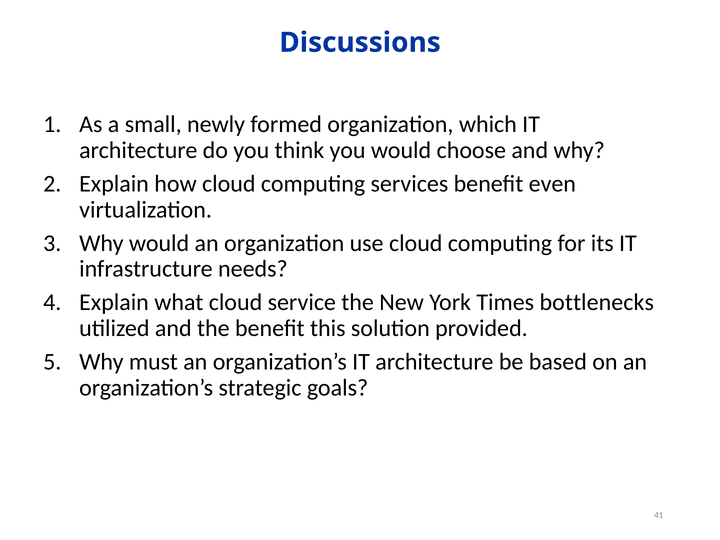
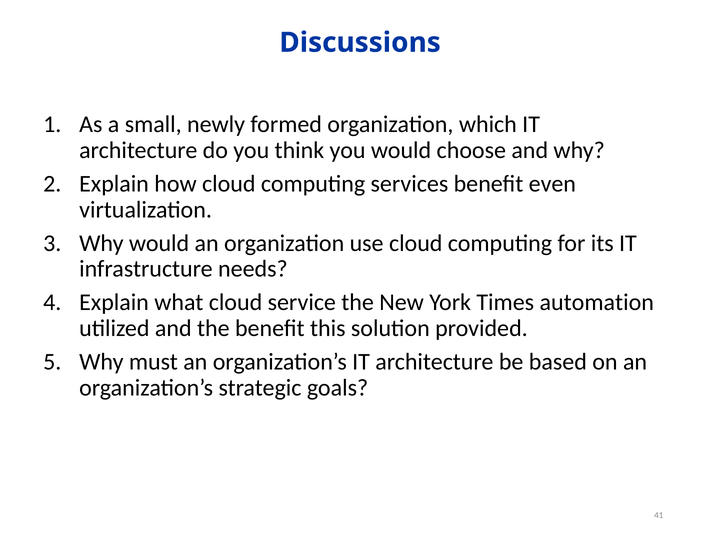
bottlenecks: bottlenecks -> automation
